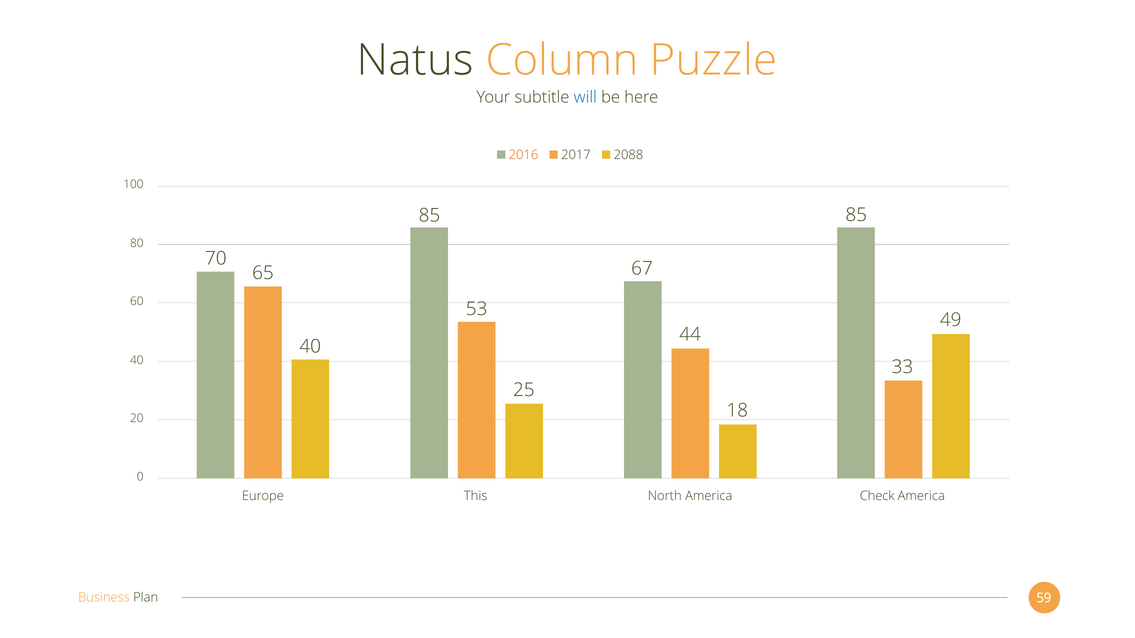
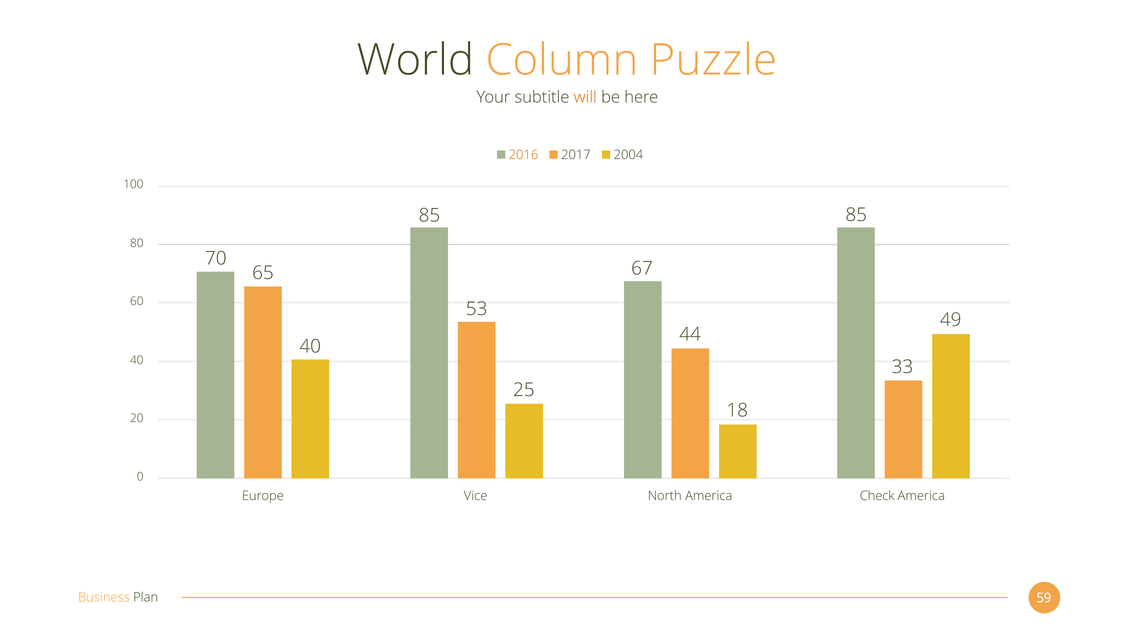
Natus: Natus -> World
will colour: blue -> orange
2088: 2088 -> 2004
This: This -> Vice
